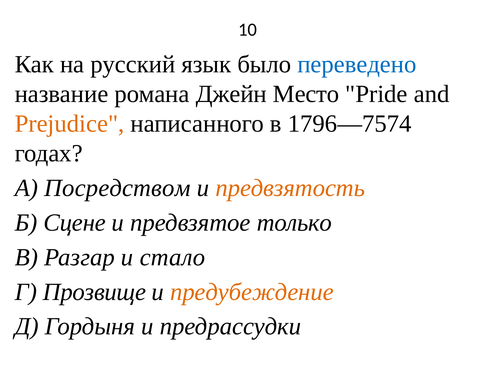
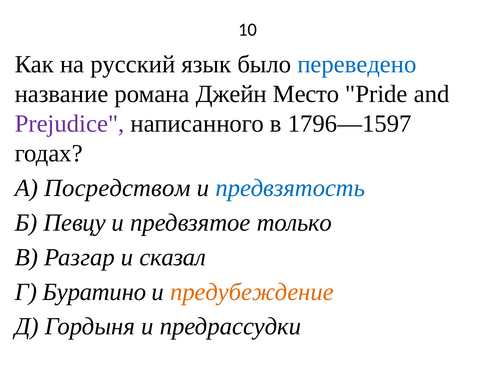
Prejudice colour: orange -> purple
1796—7574: 1796—7574 -> 1796—1597
предвзятость colour: orange -> blue
Сцене: Сцене -> Певцу
стало: стало -> сказал
Прозвище: Прозвище -> Буратино
